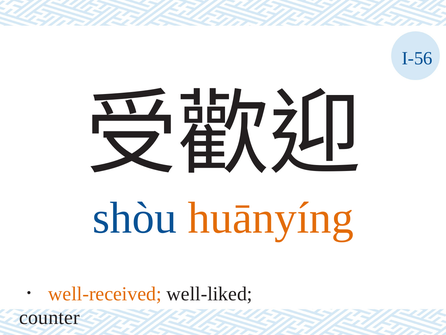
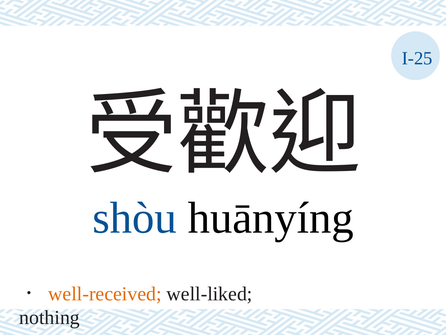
I-56: I-56 -> I-25
huānyíng colour: orange -> black
counter: counter -> nothing
